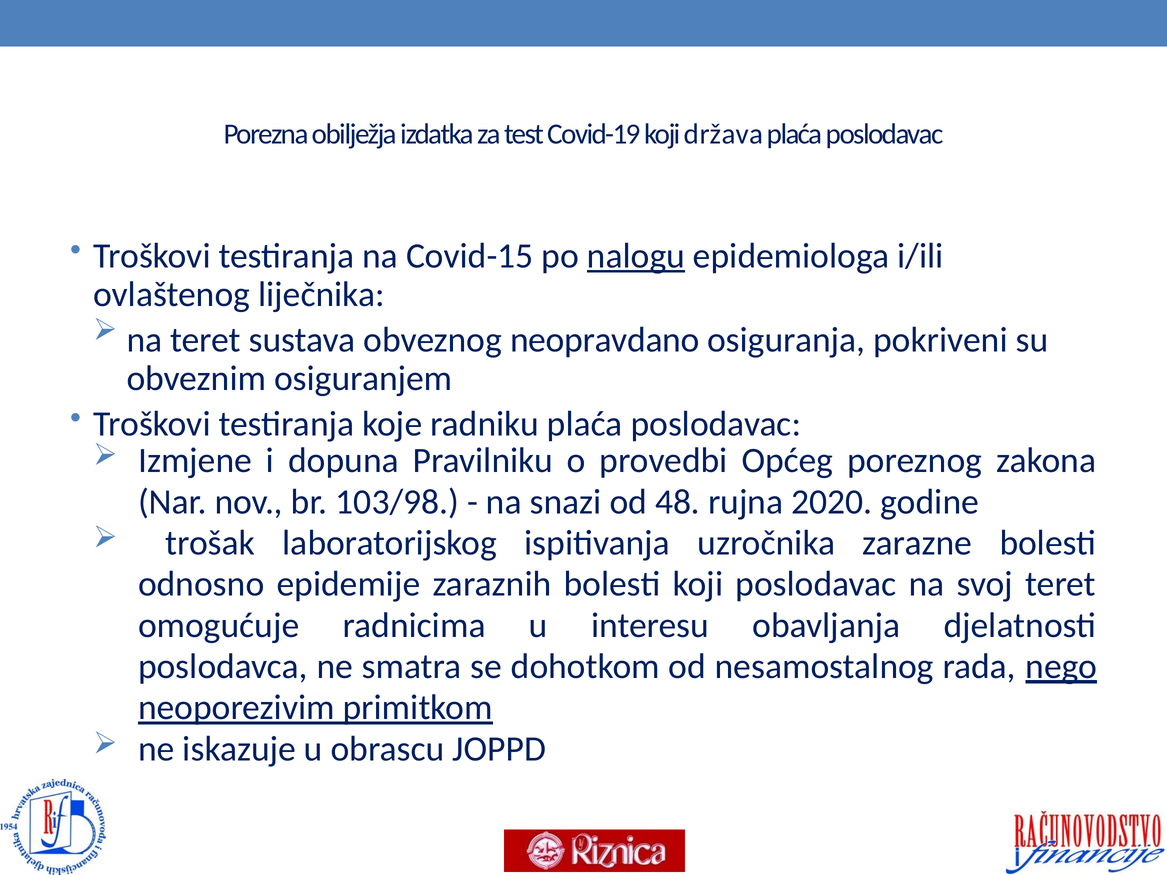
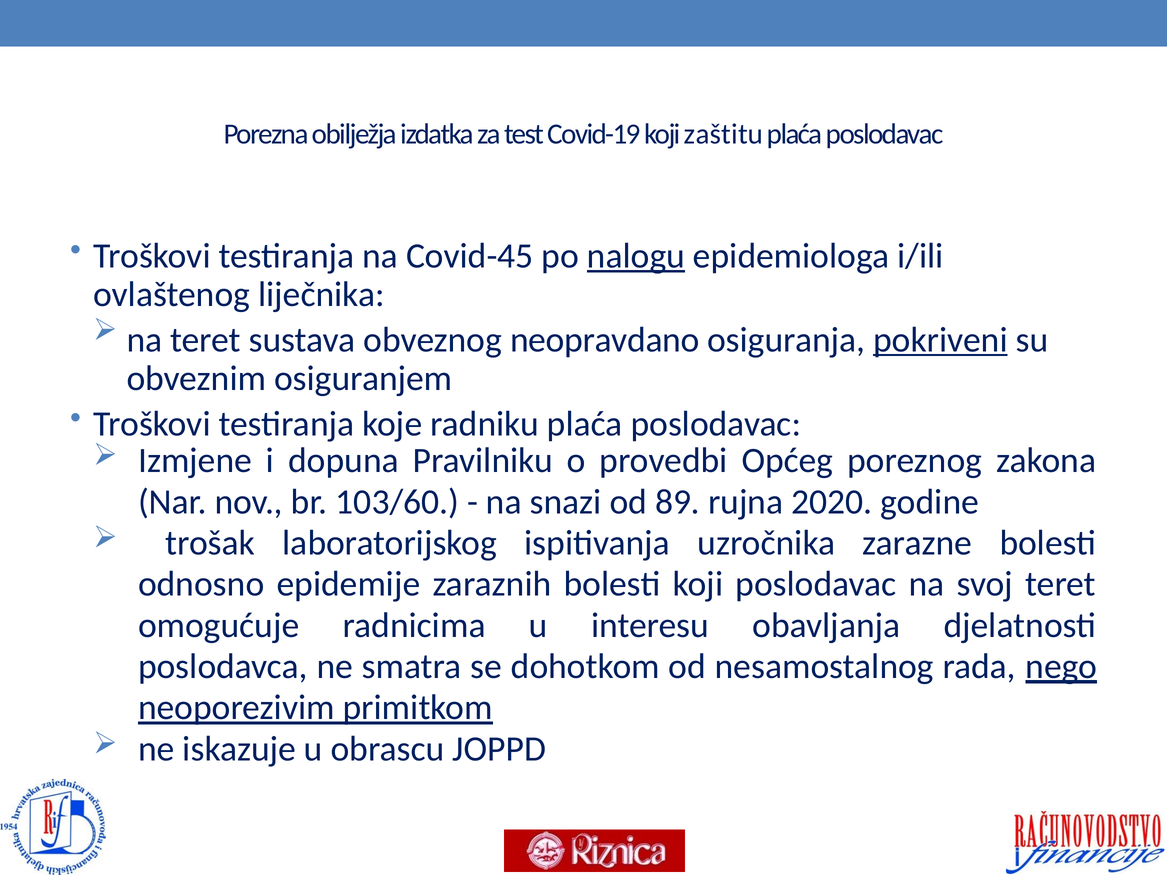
država: država -> zaštitu
Covid-15: Covid-15 -> Covid-45
pokriveni underline: none -> present
103/98: 103/98 -> 103/60
48: 48 -> 89
